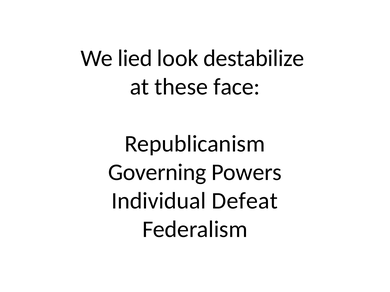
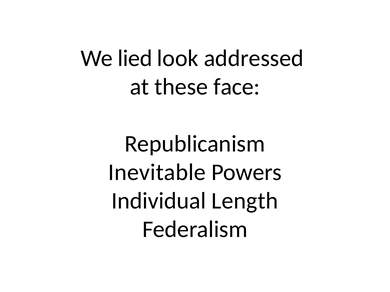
destabilize: destabilize -> addressed
Governing: Governing -> Inevitable
Defeat: Defeat -> Length
